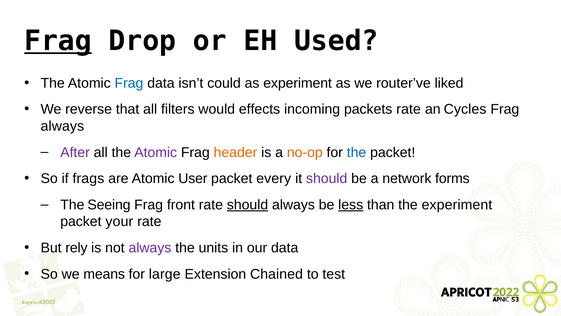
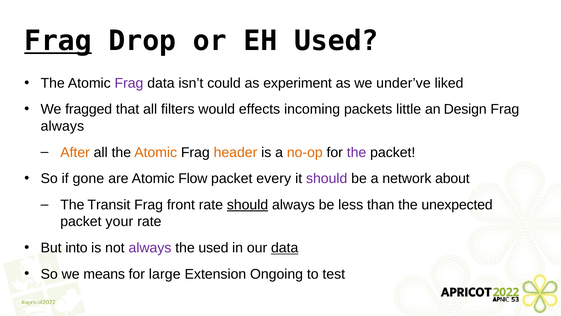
Frag at (129, 83) colour: blue -> purple
router’ve: router’ve -> under’ve
reverse: reverse -> fragged
packets rate: rate -> little
Cycles: Cycles -> Design
After colour: purple -> orange
Atomic at (156, 152) colour: purple -> orange
the at (357, 152) colour: blue -> purple
frags: frags -> gone
User: User -> Flow
forms: forms -> about
Seeing: Seeing -> Transit
less underline: present -> none
the experiment: experiment -> unexpected
rely: rely -> into
the units: units -> used
data at (285, 248) underline: none -> present
Chained: Chained -> Ongoing
